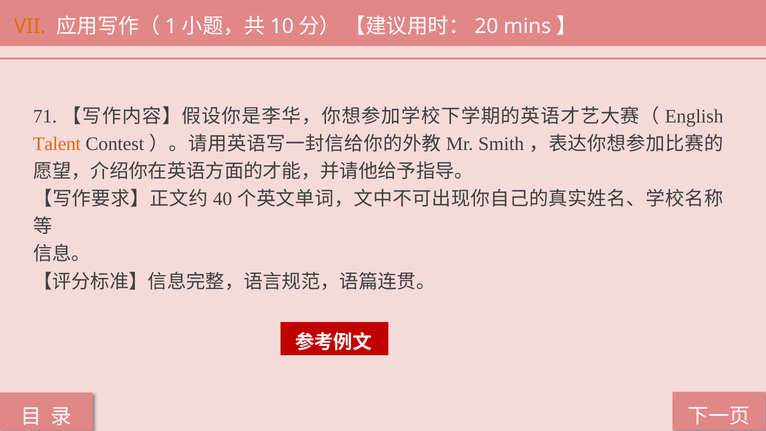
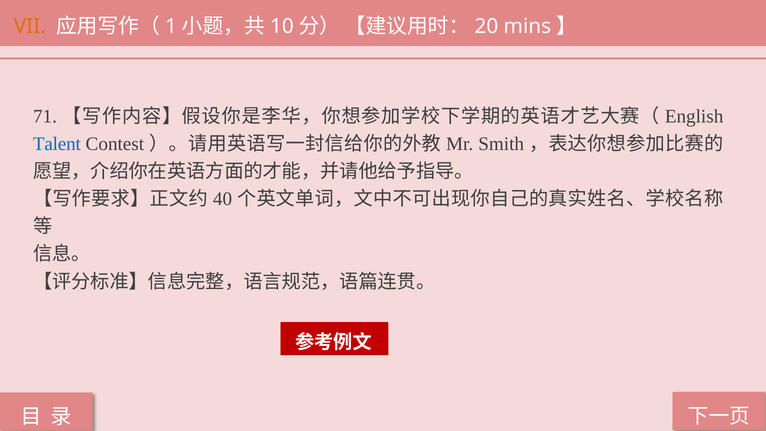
Talent colour: orange -> blue
